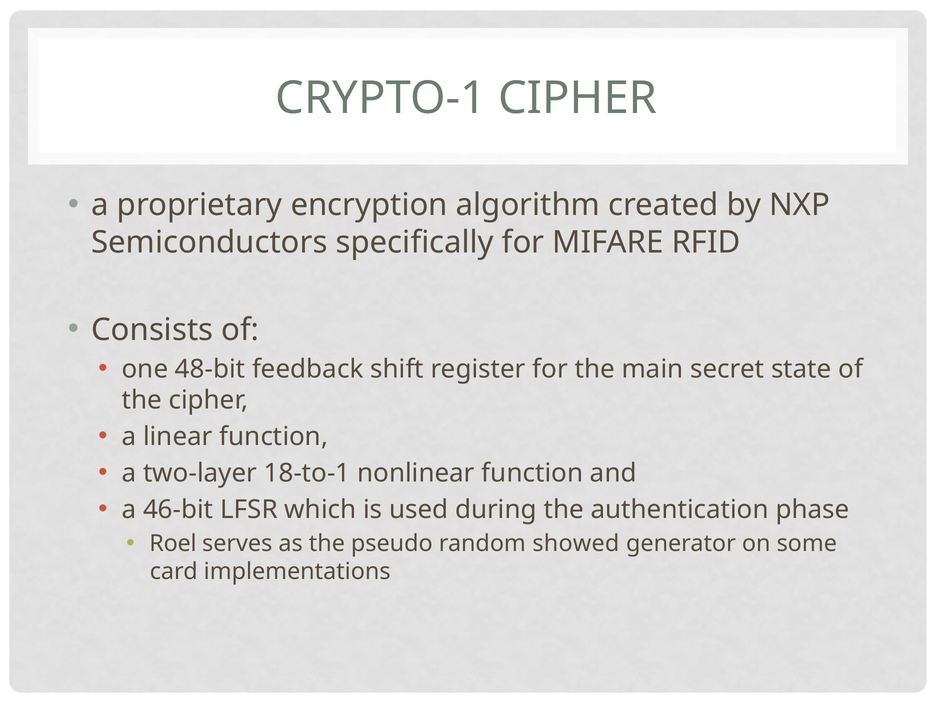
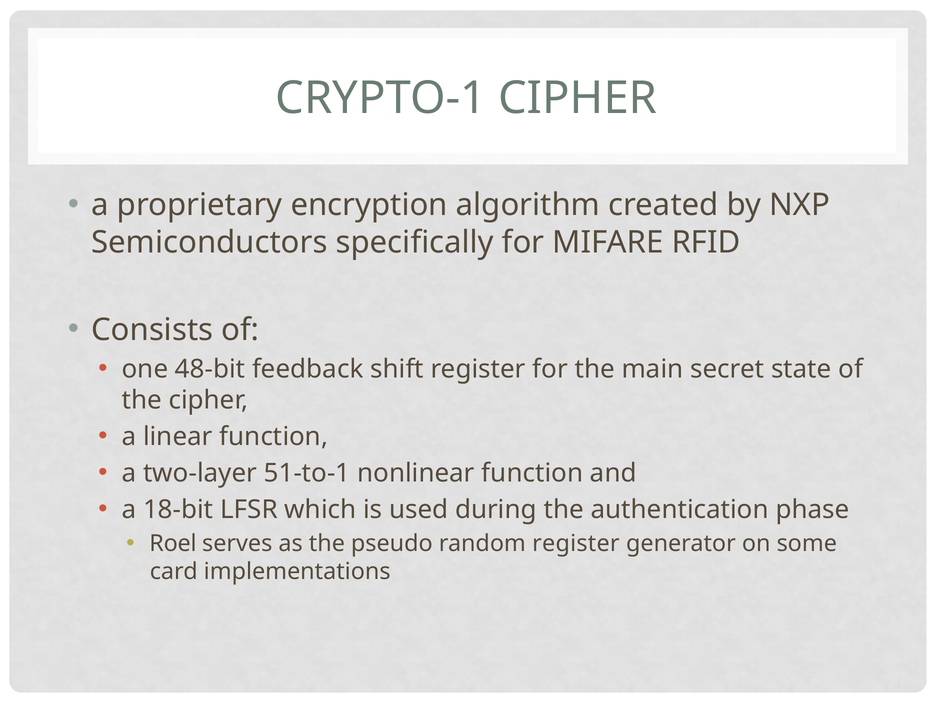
18-to-1: 18-to-1 -> 51-to-1
46-bit: 46-bit -> 18-bit
random showed: showed -> register
